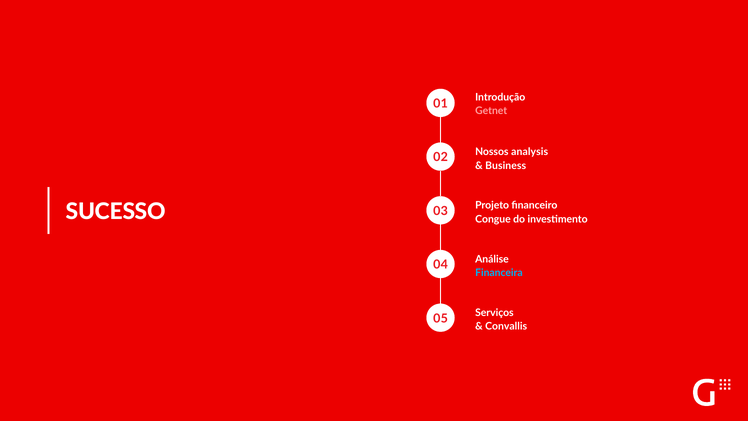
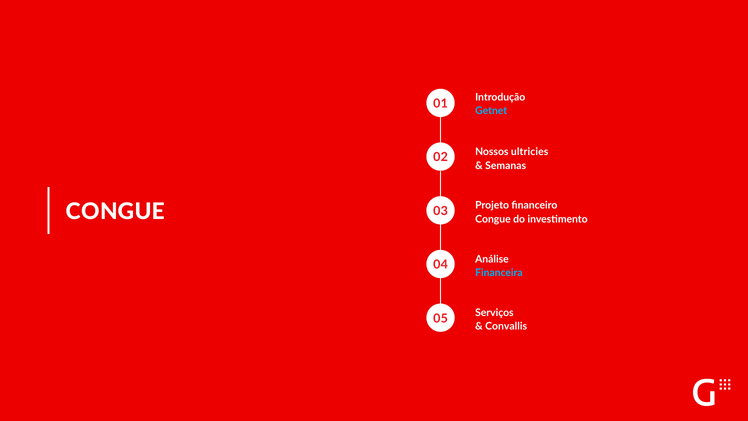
Getnet colour: pink -> light blue
analysis: analysis -> ultricies
Business: Business -> Semanas
SUCESSO at (116, 211): SUCESSO -> CONGUE
